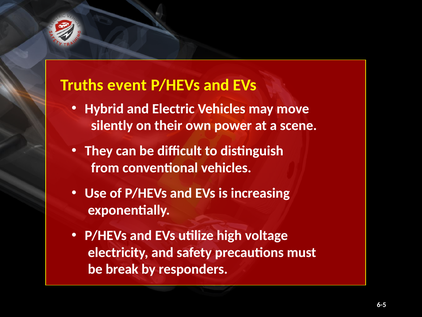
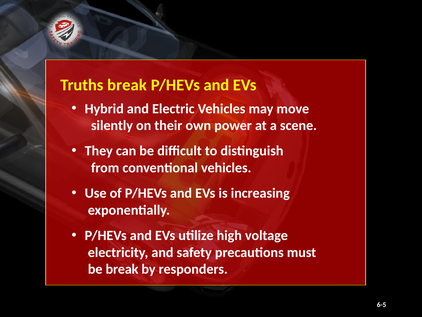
Truths event: event -> break
